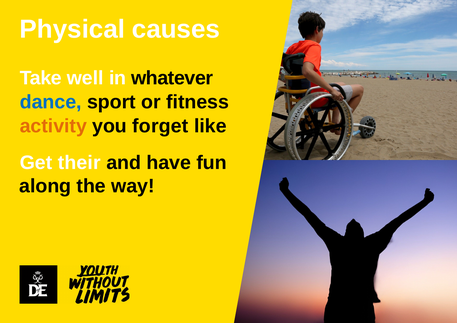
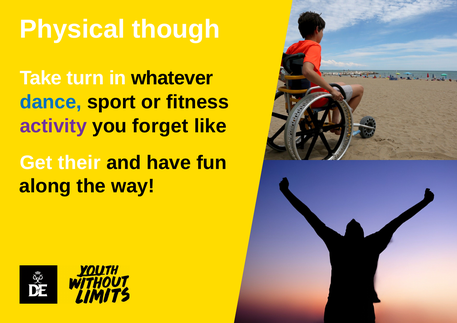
causes: causes -> though
well: well -> turn
activity colour: orange -> purple
